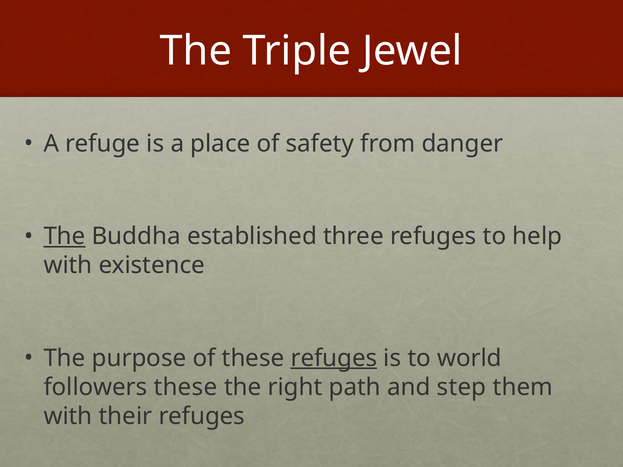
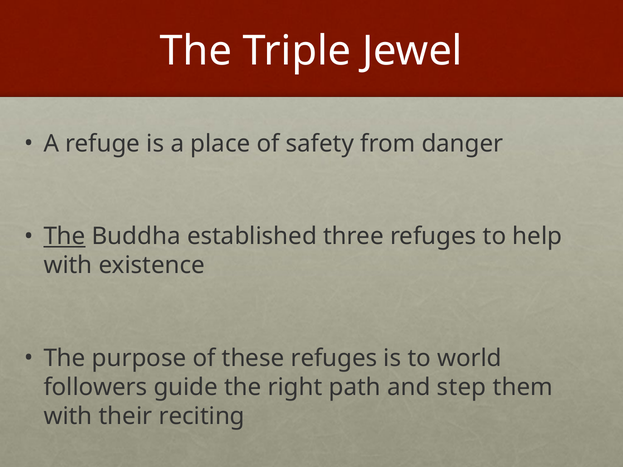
refuges at (334, 358) underline: present -> none
followers these: these -> guide
their refuges: refuges -> reciting
